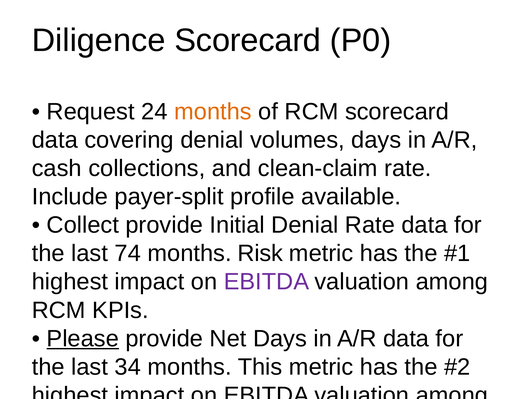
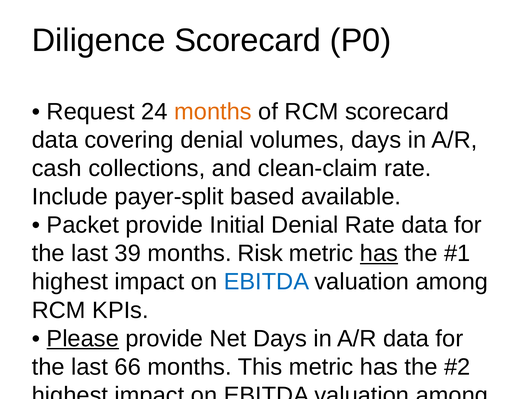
profile: profile -> based
Collect at (83, 225): Collect -> Packet
74: 74 -> 39
has at (379, 253) underline: none -> present
EBITDA at (266, 282) colour: purple -> blue
34: 34 -> 66
